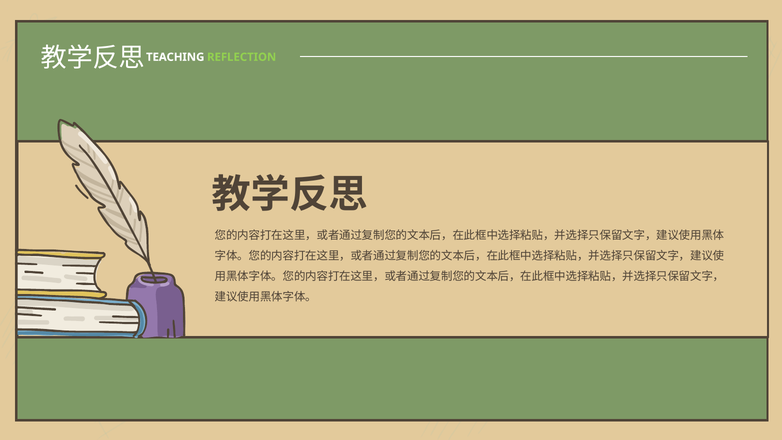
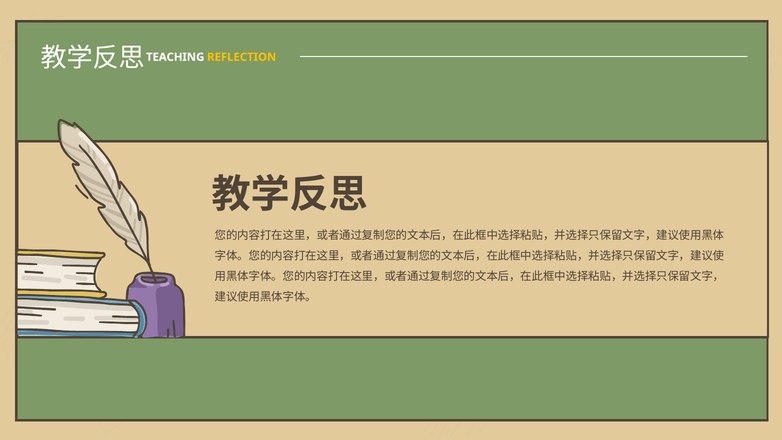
REFLECTION colour: light green -> yellow
